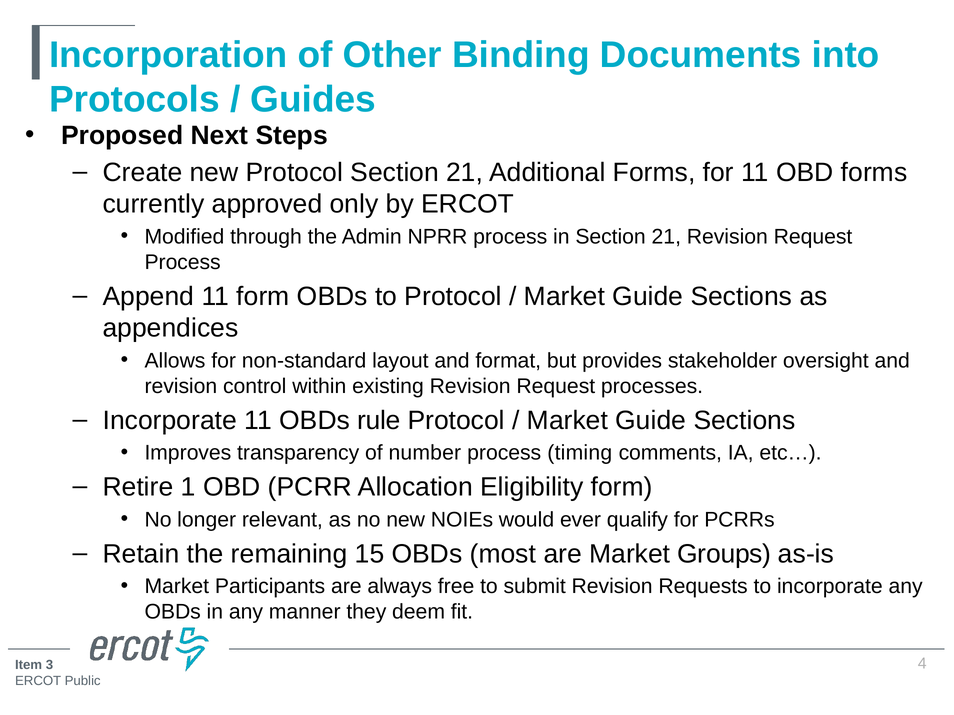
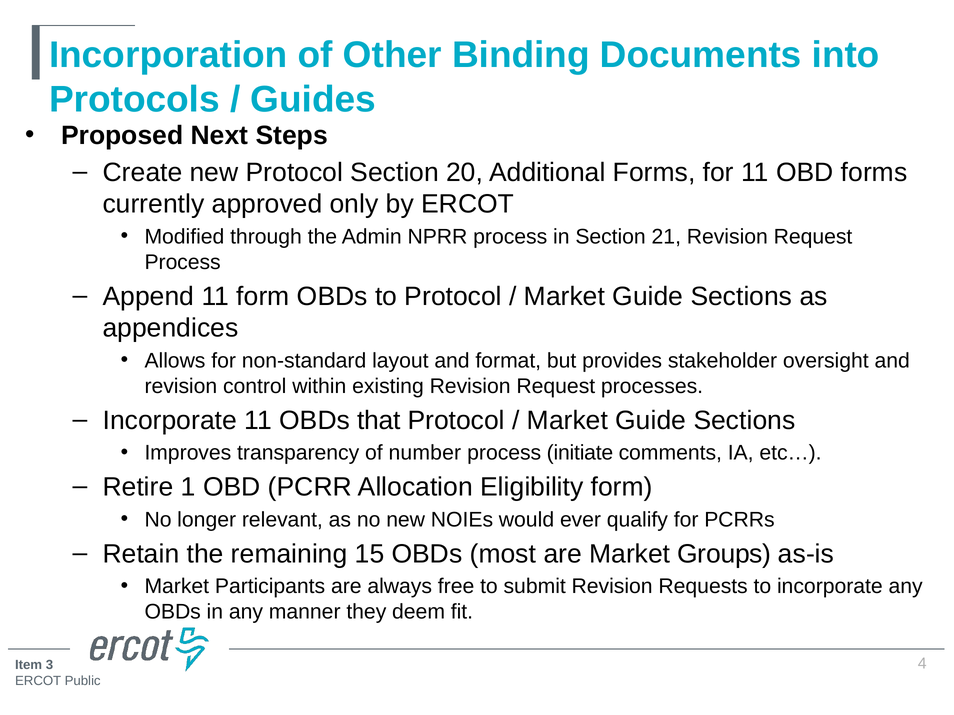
Protocol Section 21: 21 -> 20
rule: rule -> that
timing: timing -> initiate
